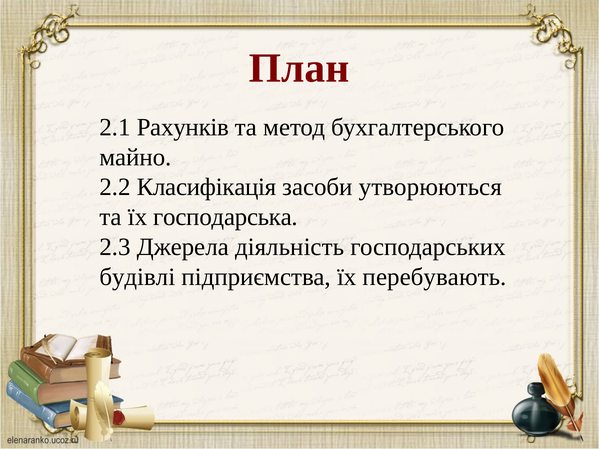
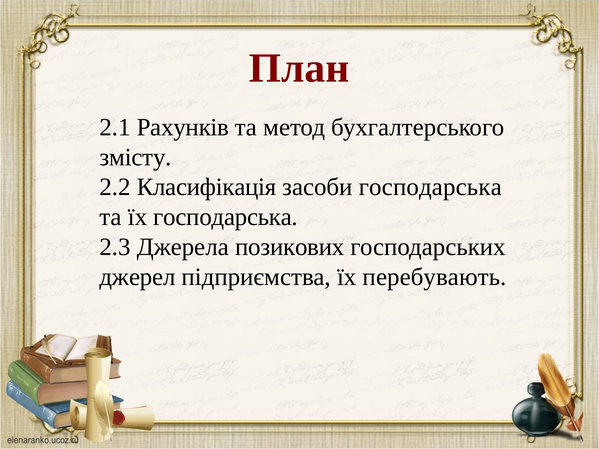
майно: майно -> змісту
засоби утворюються: утворюються -> господарська
діяльність: діяльність -> позикових
будівлі: будівлі -> джерел
